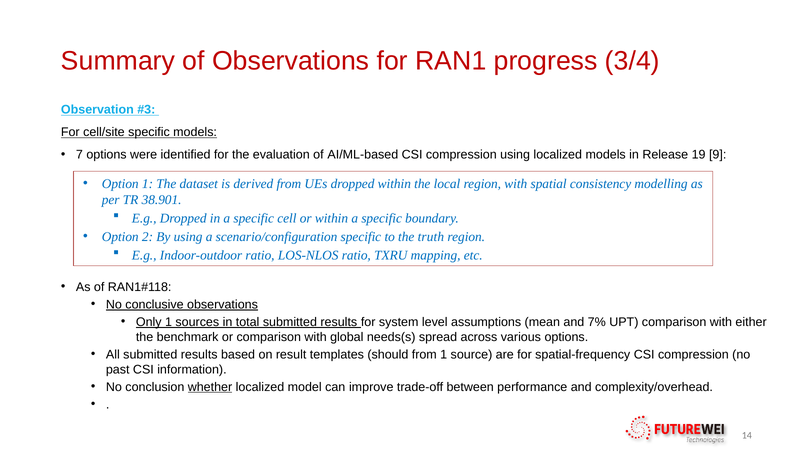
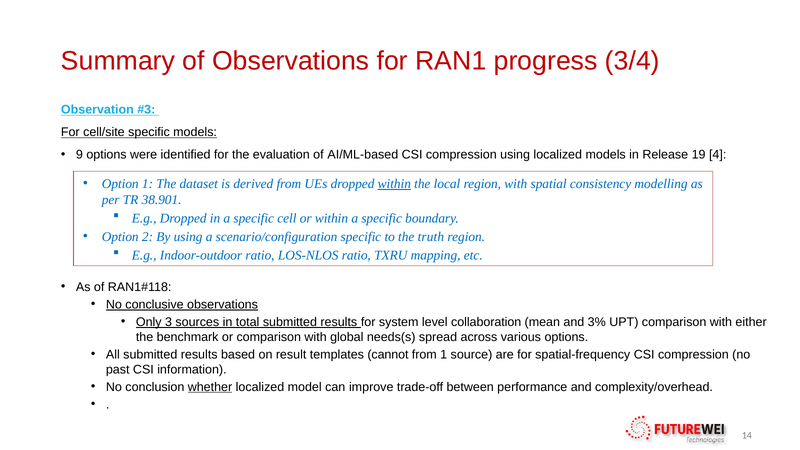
7: 7 -> 9
9: 9 -> 4
within at (394, 184) underline: none -> present
Only 1: 1 -> 3
assumptions: assumptions -> collaboration
7%: 7% -> 3%
should: should -> cannot
